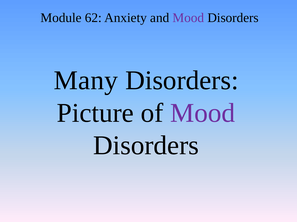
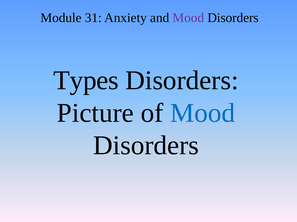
62: 62 -> 31
Many: Many -> Types
Mood at (203, 113) colour: purple -> blue
